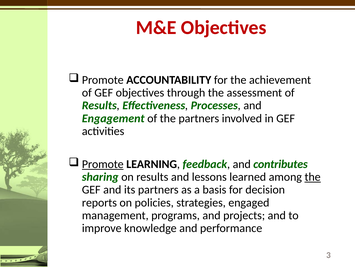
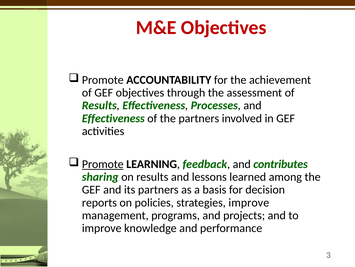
Engagement at (113, 118): Engagement -> Effectiveness
the at (313, 177) underline: present -> none
strategies engaged: engaged -> improve
